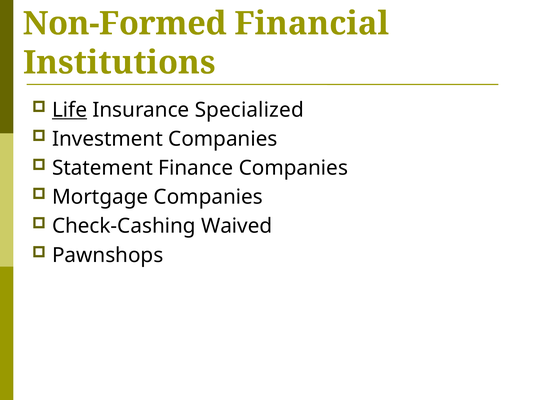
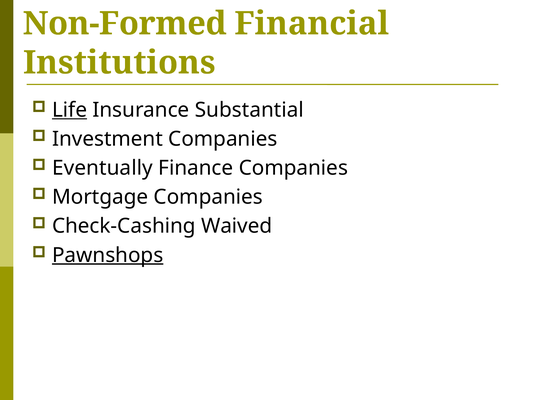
Specialized: Specialized -> Substantial
Statement: Statement -> Eventually
Pawnshops underline: none -> present
